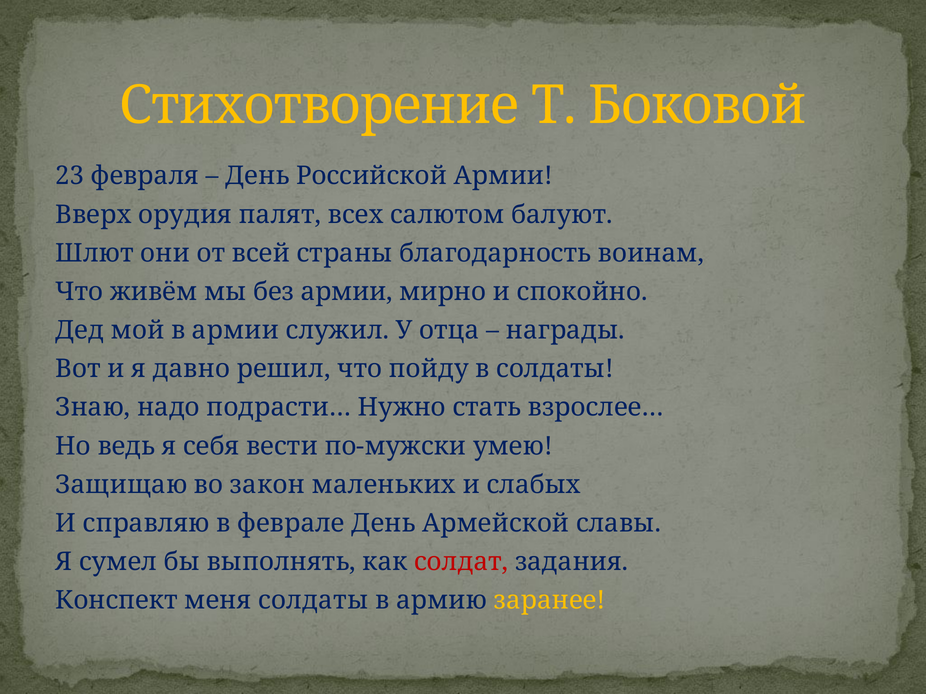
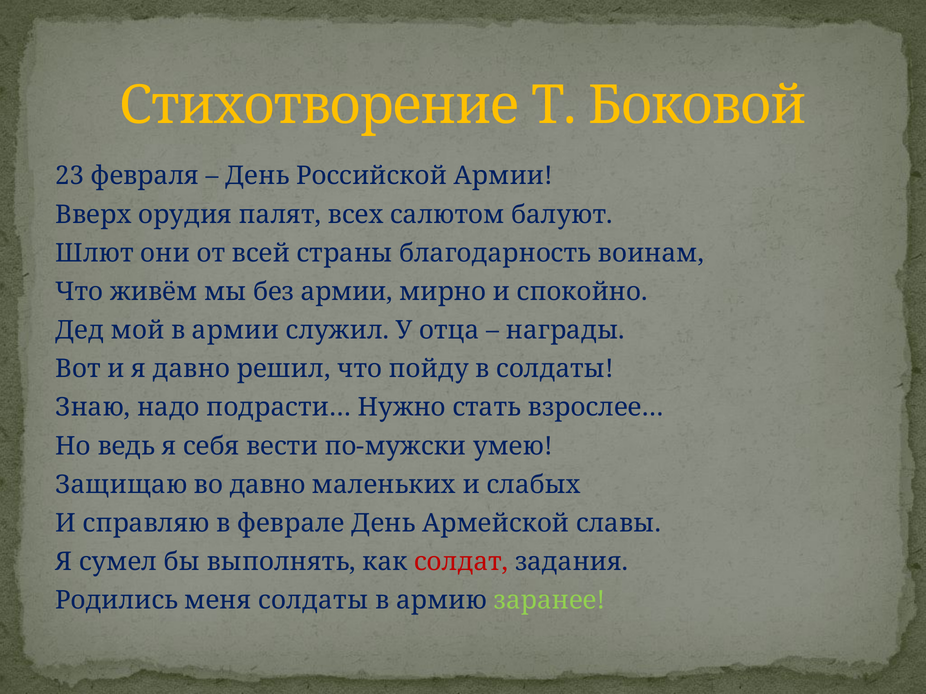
во закон: закон -> давно
Конспект: Конспект -> Родились
заранее colour: yellow -> light green
